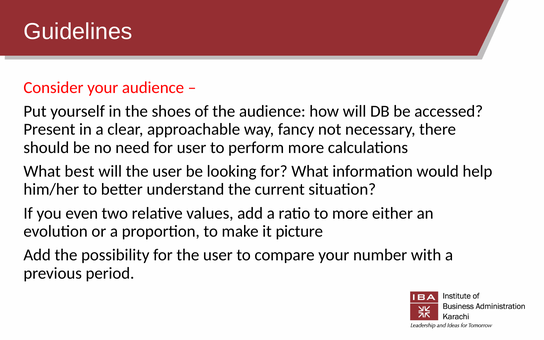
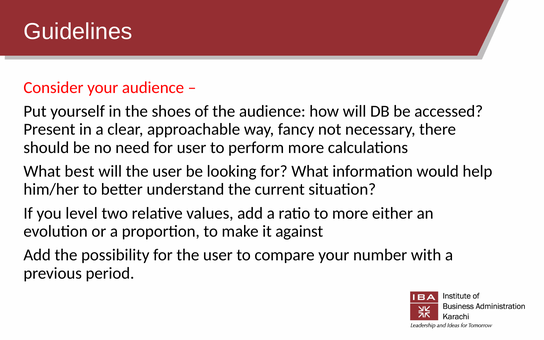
even: even -> level
picture: picture -> against
